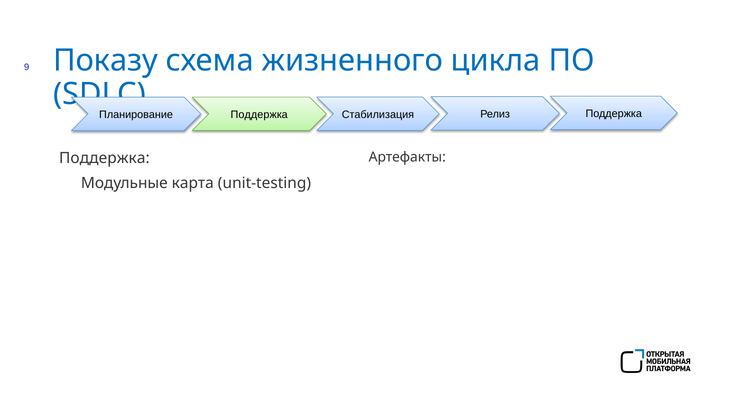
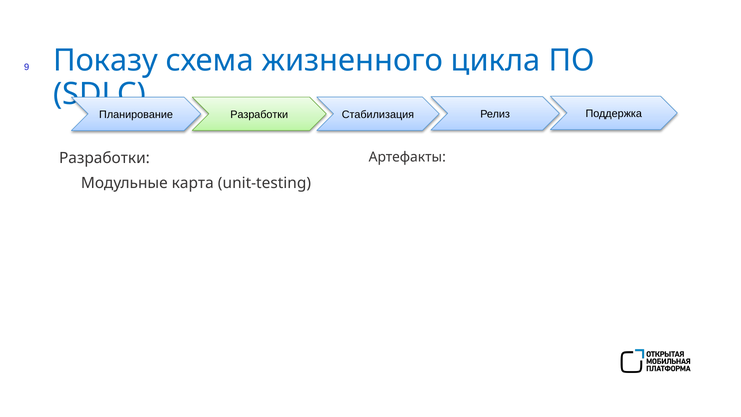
Поддержка at (259, 114): Поддержка -> Разработки
Поддержка at (104, 158): Поддержка -> Разработки
